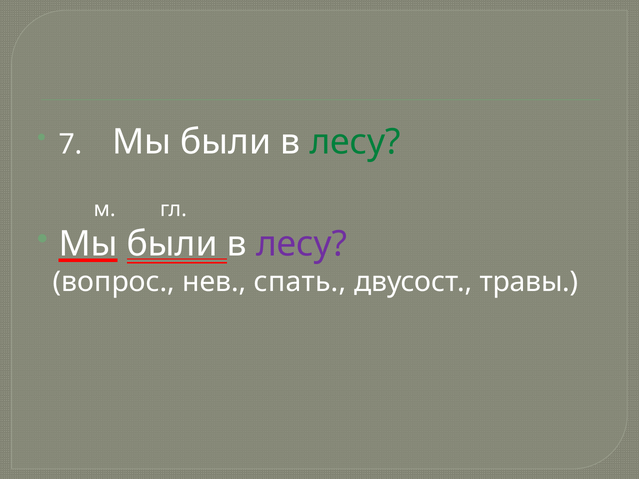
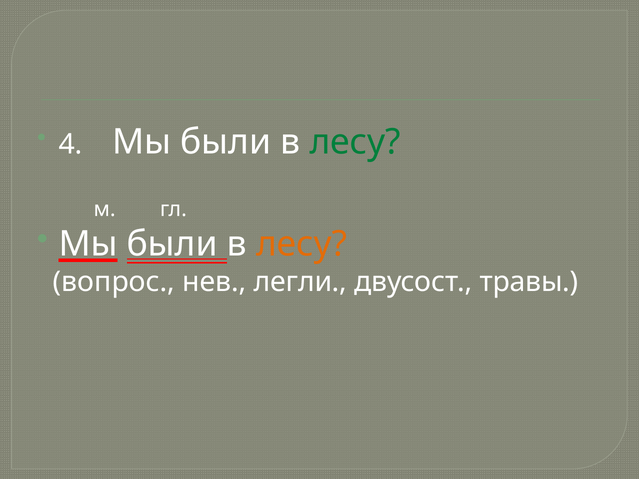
7: 7 -> 4
лесу at (302, 244) colour: purple -> orange
спать: спать -> легли
